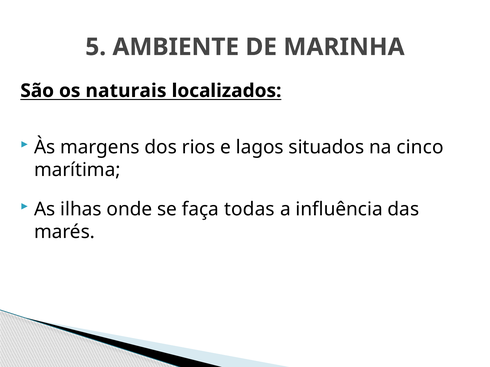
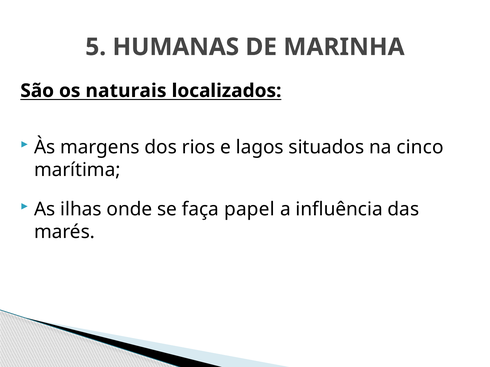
AMBIENTE: AMBIENTE -> HUMANAS
todas: todas -> papel
